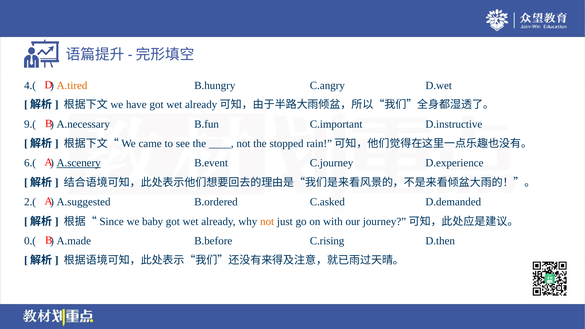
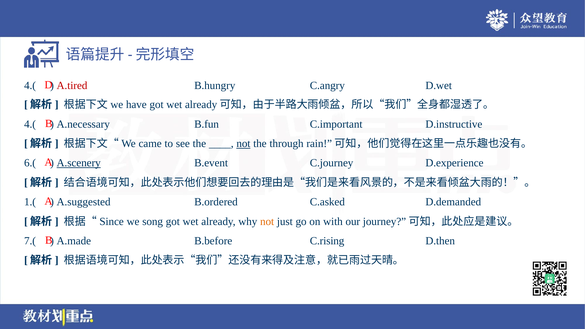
A.tired colour: orange -> red
9.( at (30, 124): 9.( -> 4.(
not at (243, 144) underline: none -> present
stopped: stopped -> through
2.(: 2.( -> 1.(
baby: baby -> song
0.(: 0.( -> 7.(
